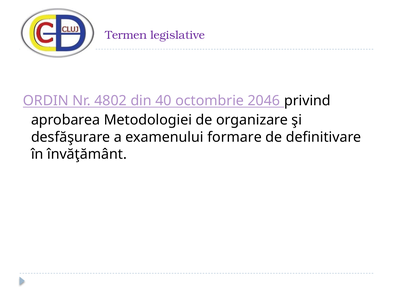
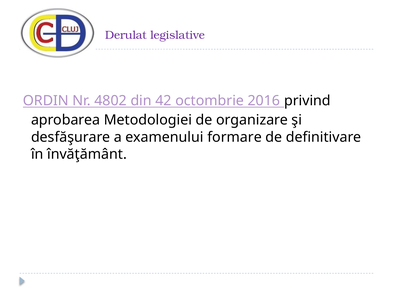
Termen: Termen -> Derulat
40: 40 -> 42
2046: 2046 -> 2016
